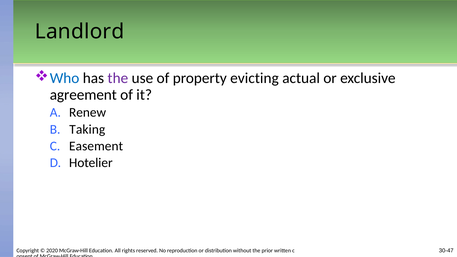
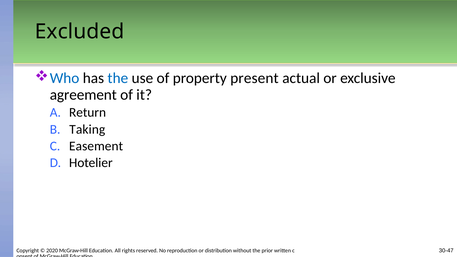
Landlord: Landlord -> Excluded
the at (118, 78) colour: purple -> blue
evicting: evicting -> present
Renew: Renew -> Return
